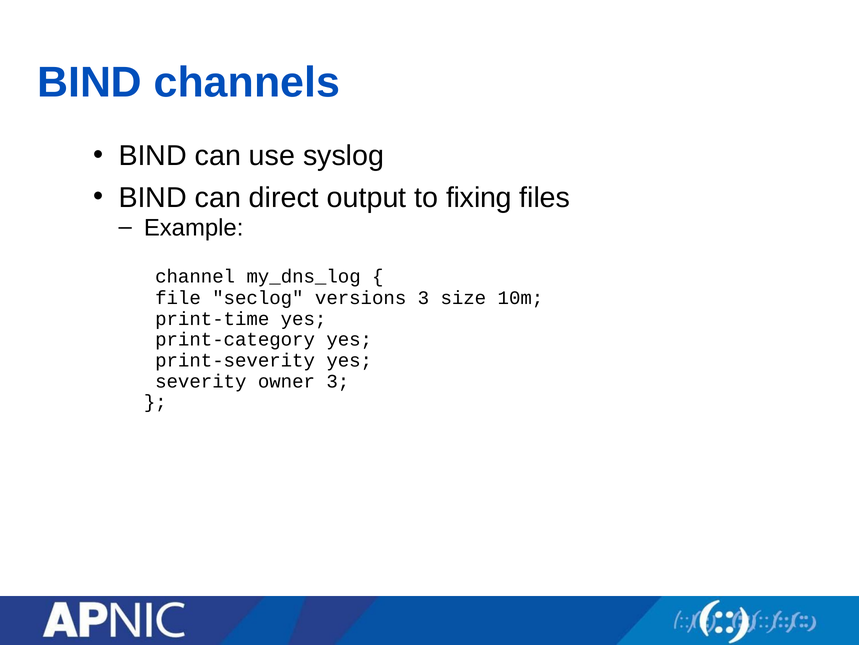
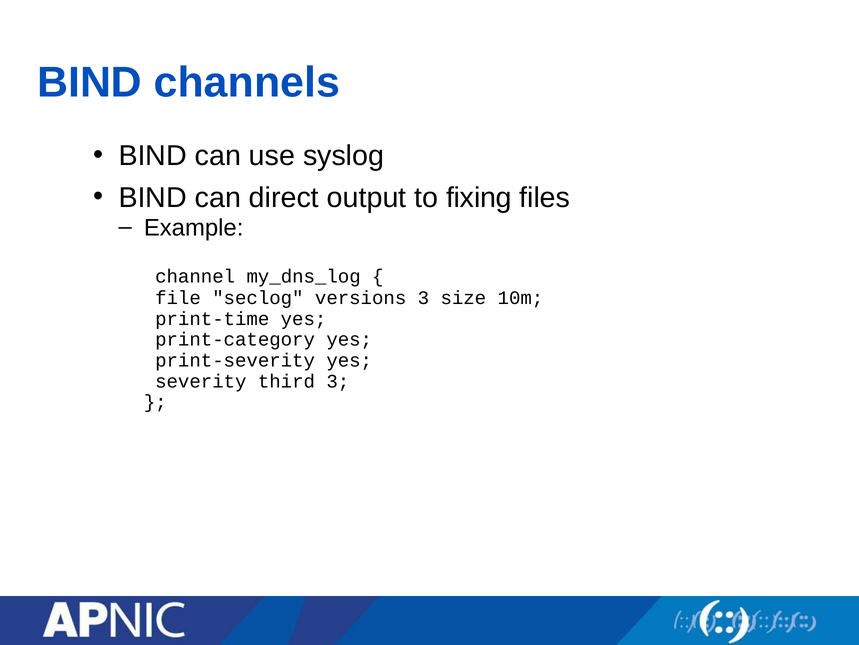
owner: owner -> third
